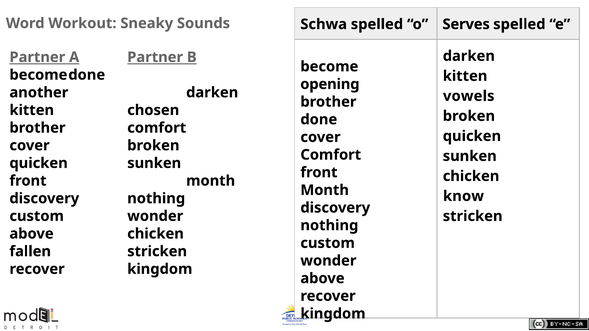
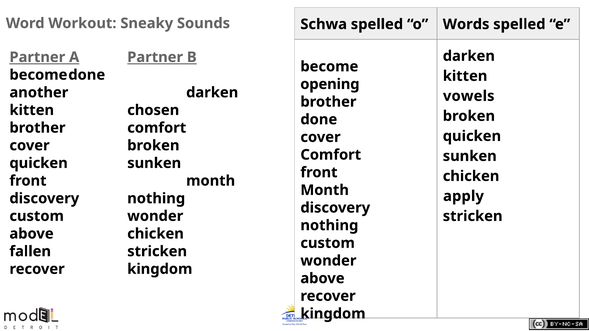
Serves: Serves -> Words
know: know -> apply
